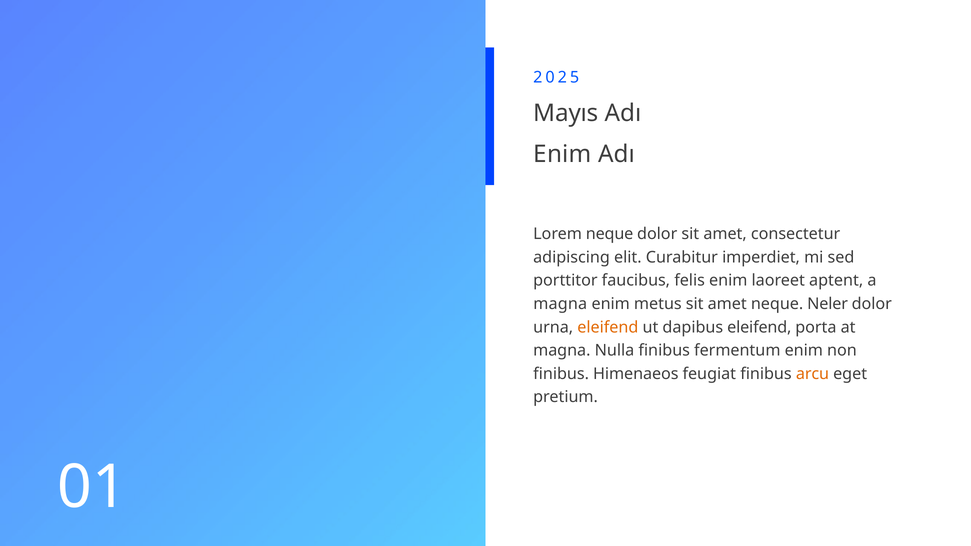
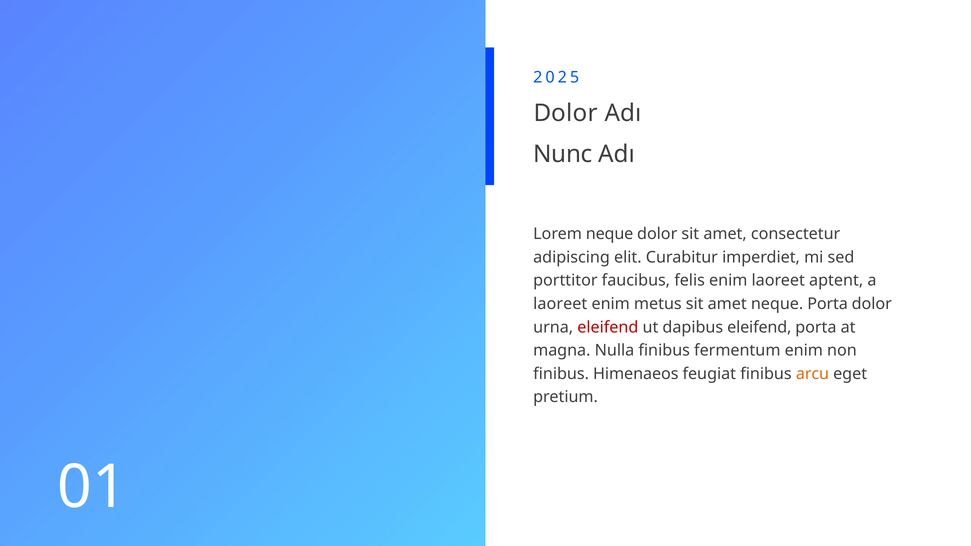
Mayıs at (566, 113): Mayıs -> Dolor
Enim at (563, 154): Enim -> Nunc
magna at (560, 304): magna -> laoreet
neque Neler: Neler -> Porta
eleifend at (608, 327) colour: orange -> red
